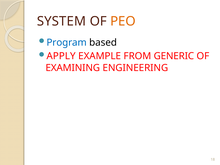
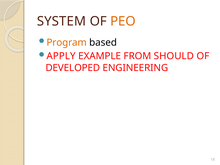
Program colour: blue -> orange
GENERIC: GENERIC -> SHOULD
EXAMINING: EXAMINING -> DEVELOPED
